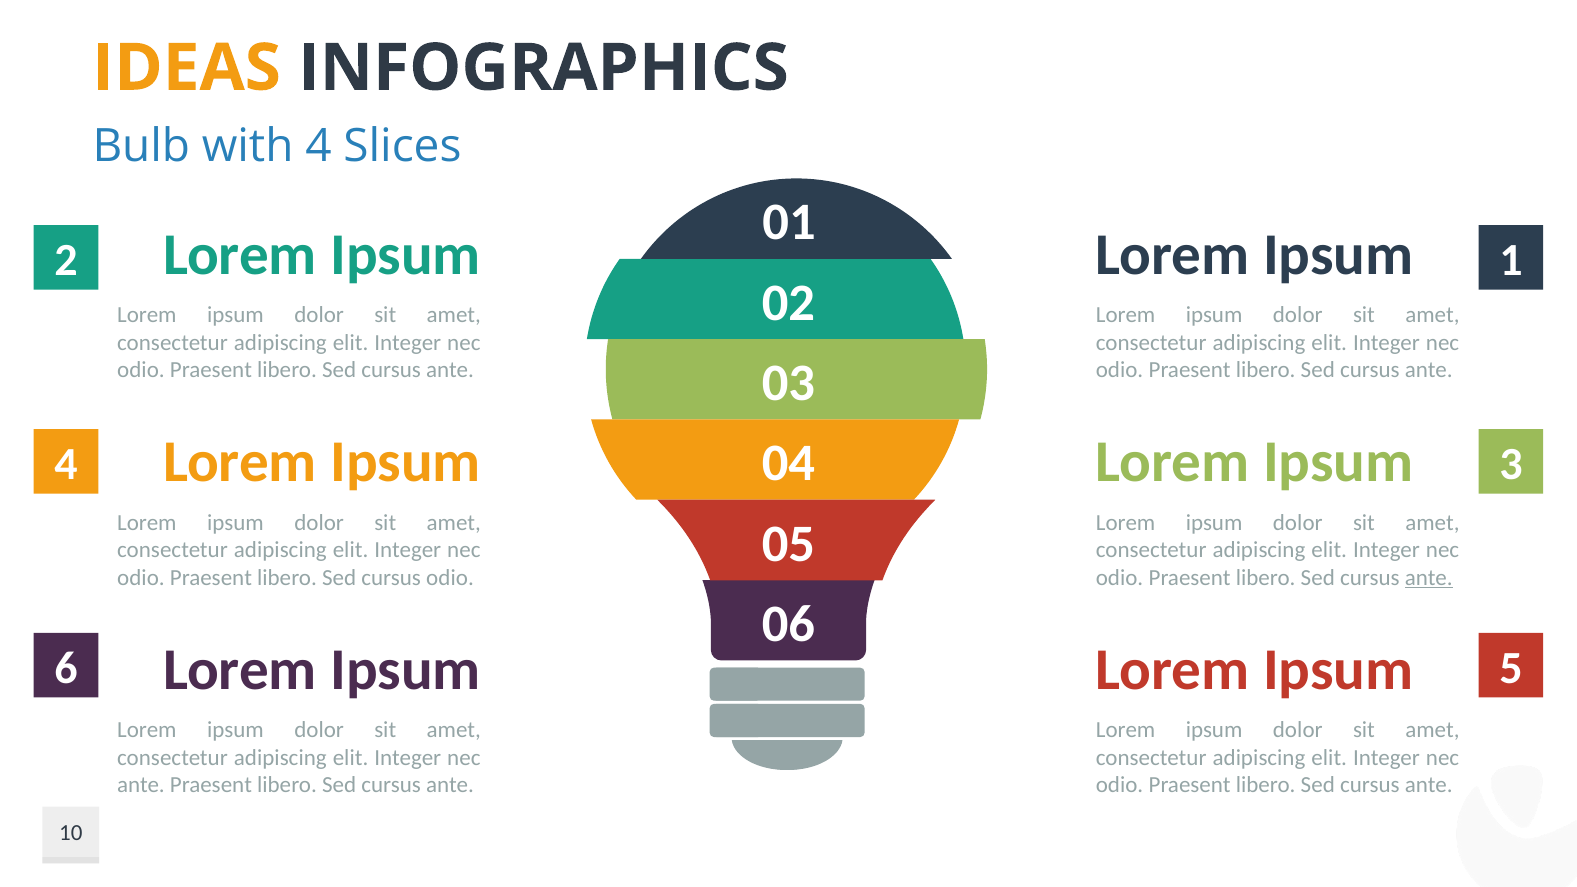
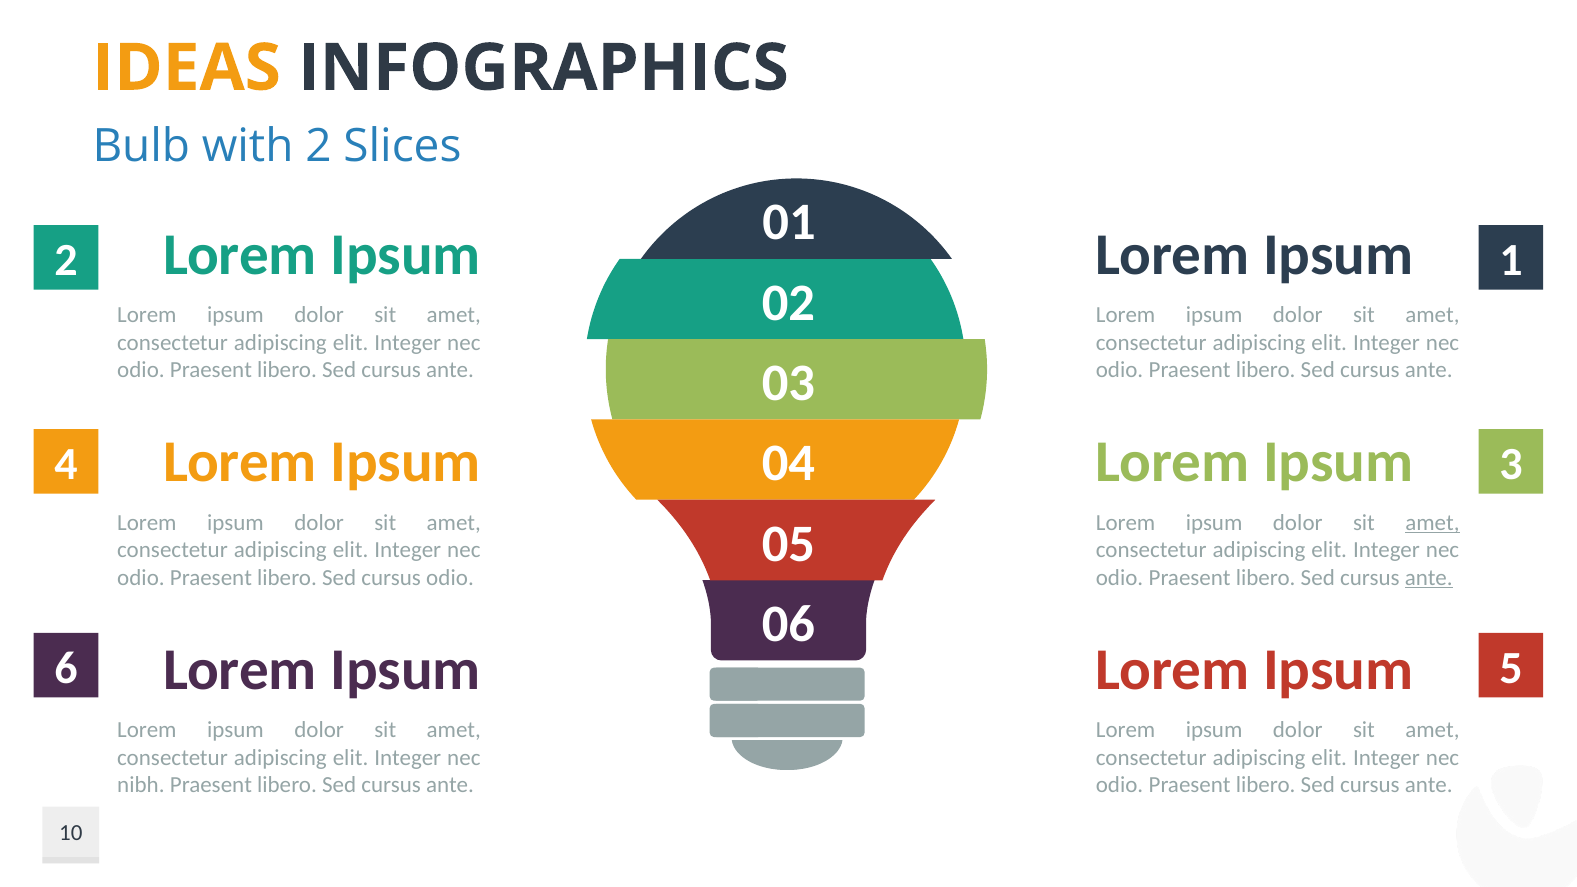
with 4: 4 -> 2
amet at (1432, 522) underline: none -> present
ante at (141, 785): ante -> nibh
